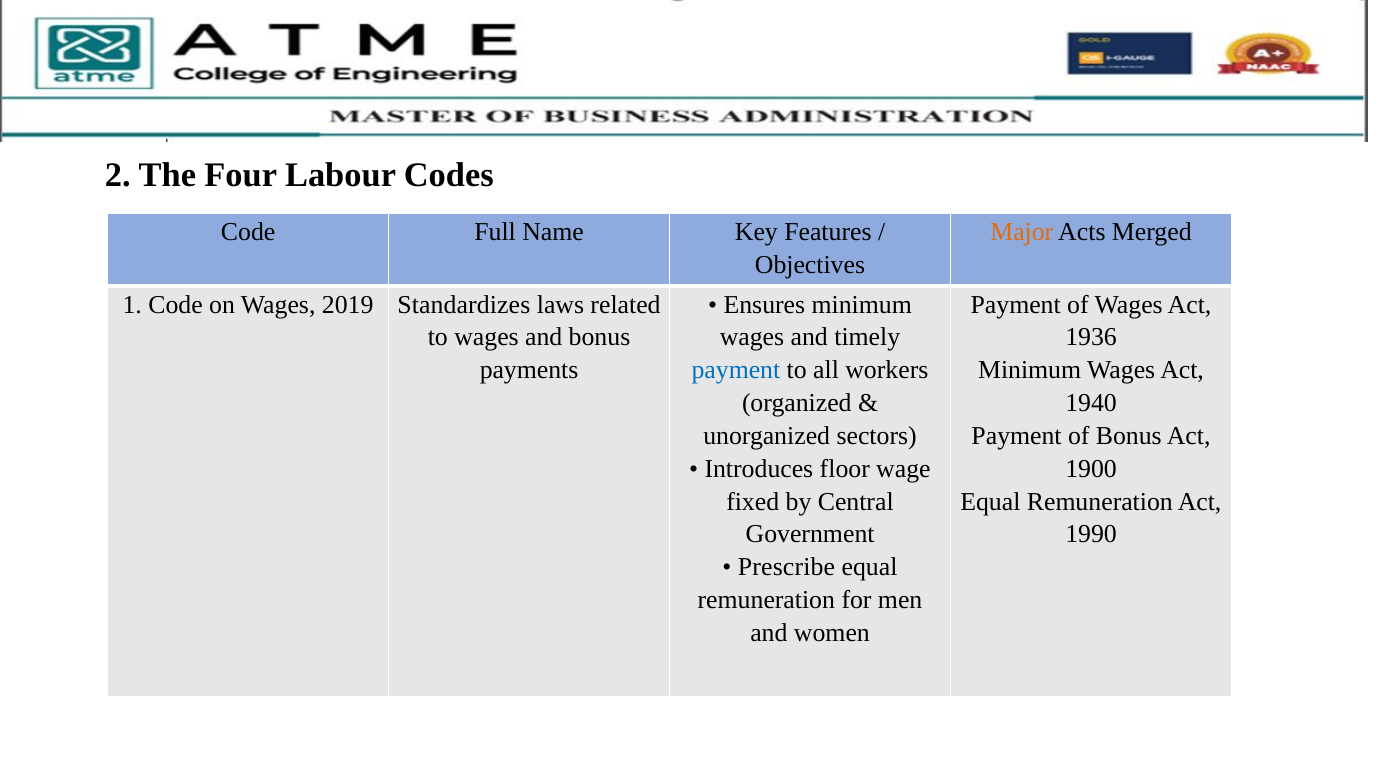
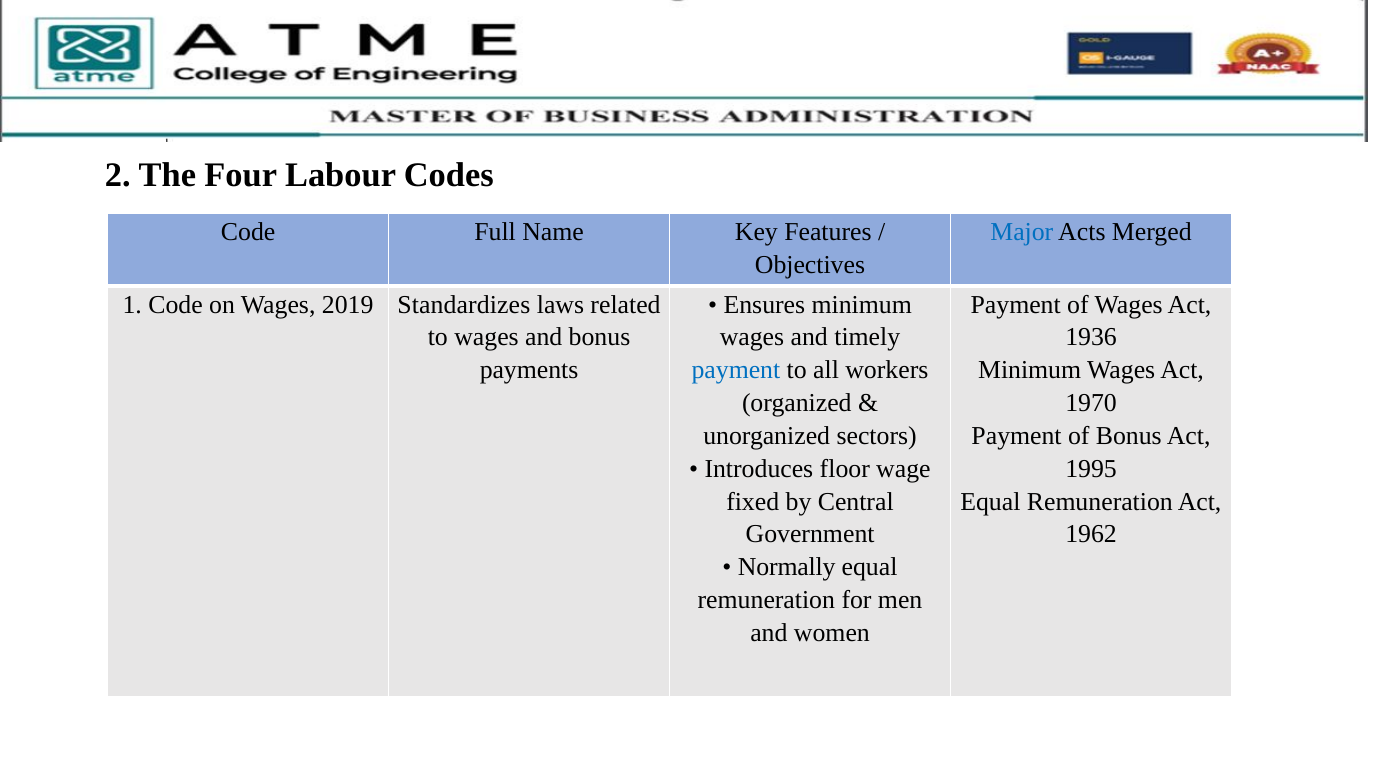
Major colour: orange -> blue
1940: 1940 -> 1970
1900: 1900 -> 1995
1990: 1990 -> 1962
Prescribe: Prescribe -> Normally
